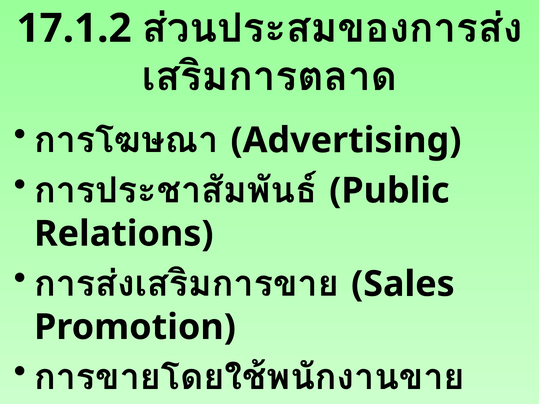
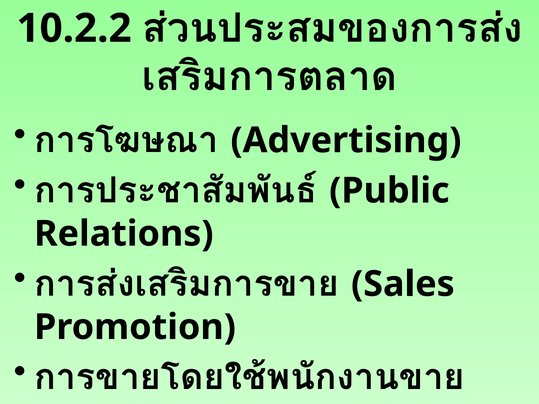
17.1.2: 17.1.2 -> 10.2.2
